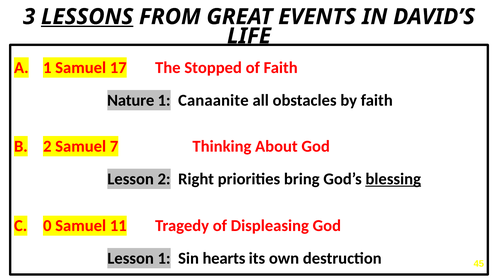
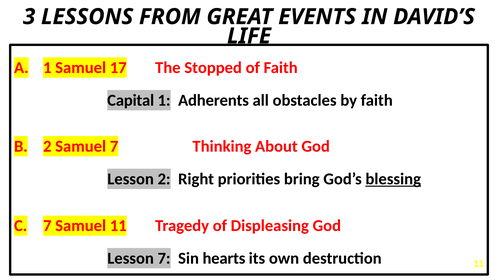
LESSONS underline: present -> none
Nature: Nature -> Capital
Canaanite: Canaanite -> Adherents
0 at (47, 226): 0 -> 7
Lesson 1: 1 -> 7
destruction 45: 45 -> 11
